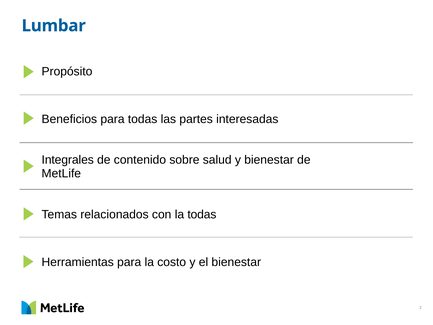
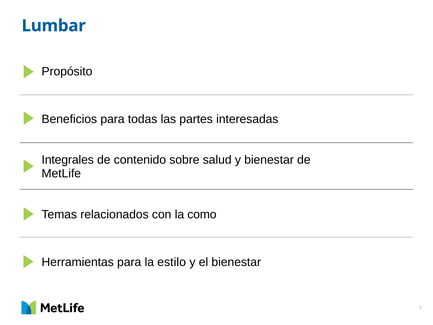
la todas: todas -> como
costo: costo -> estilo
